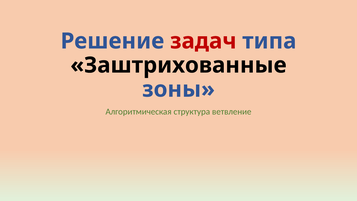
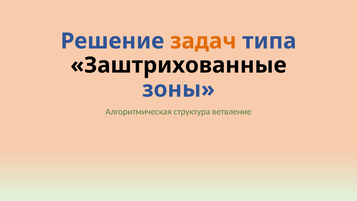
задач colour: red -> orange
